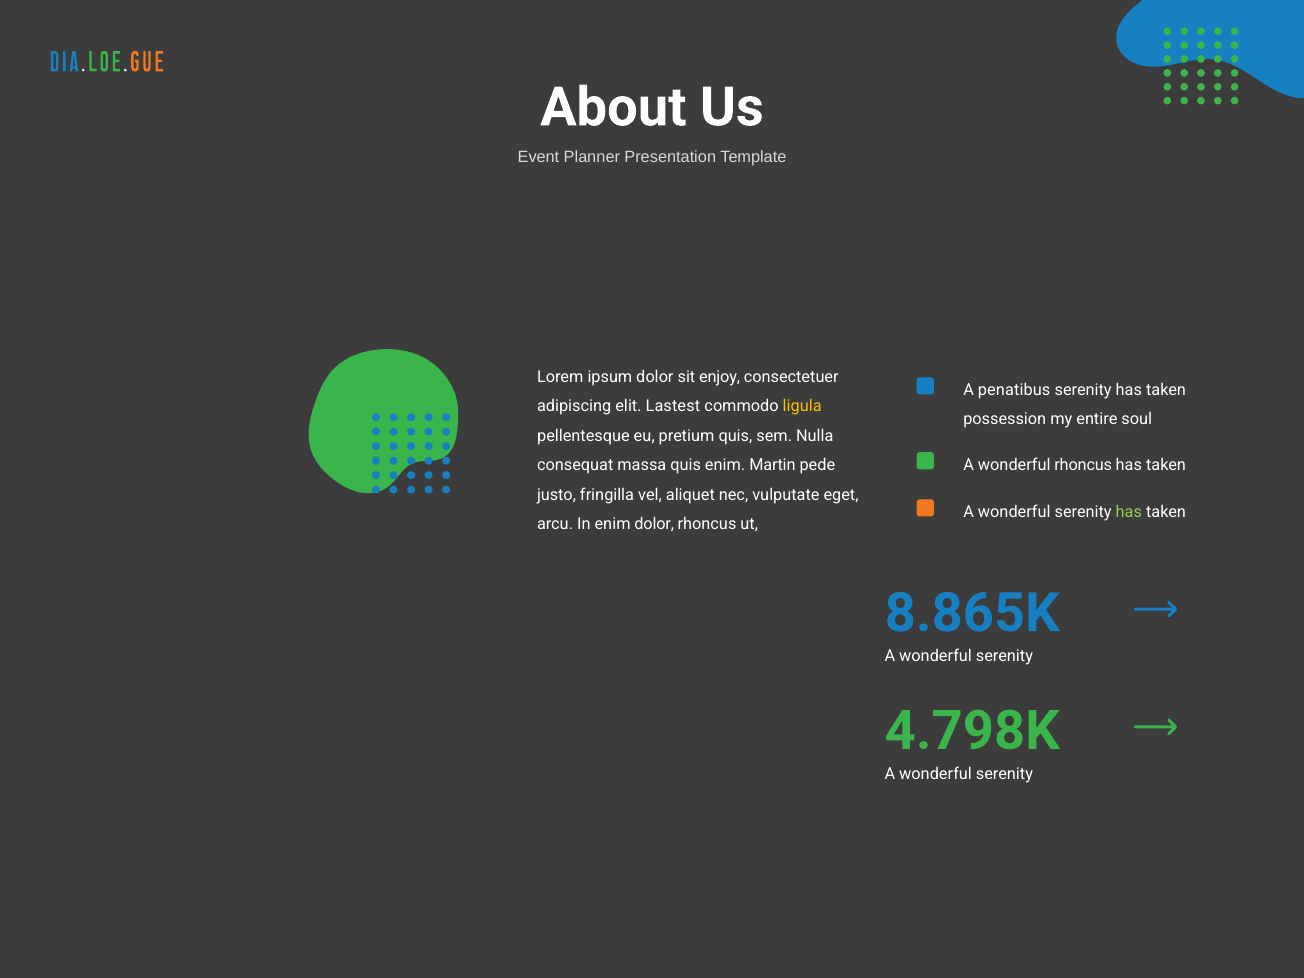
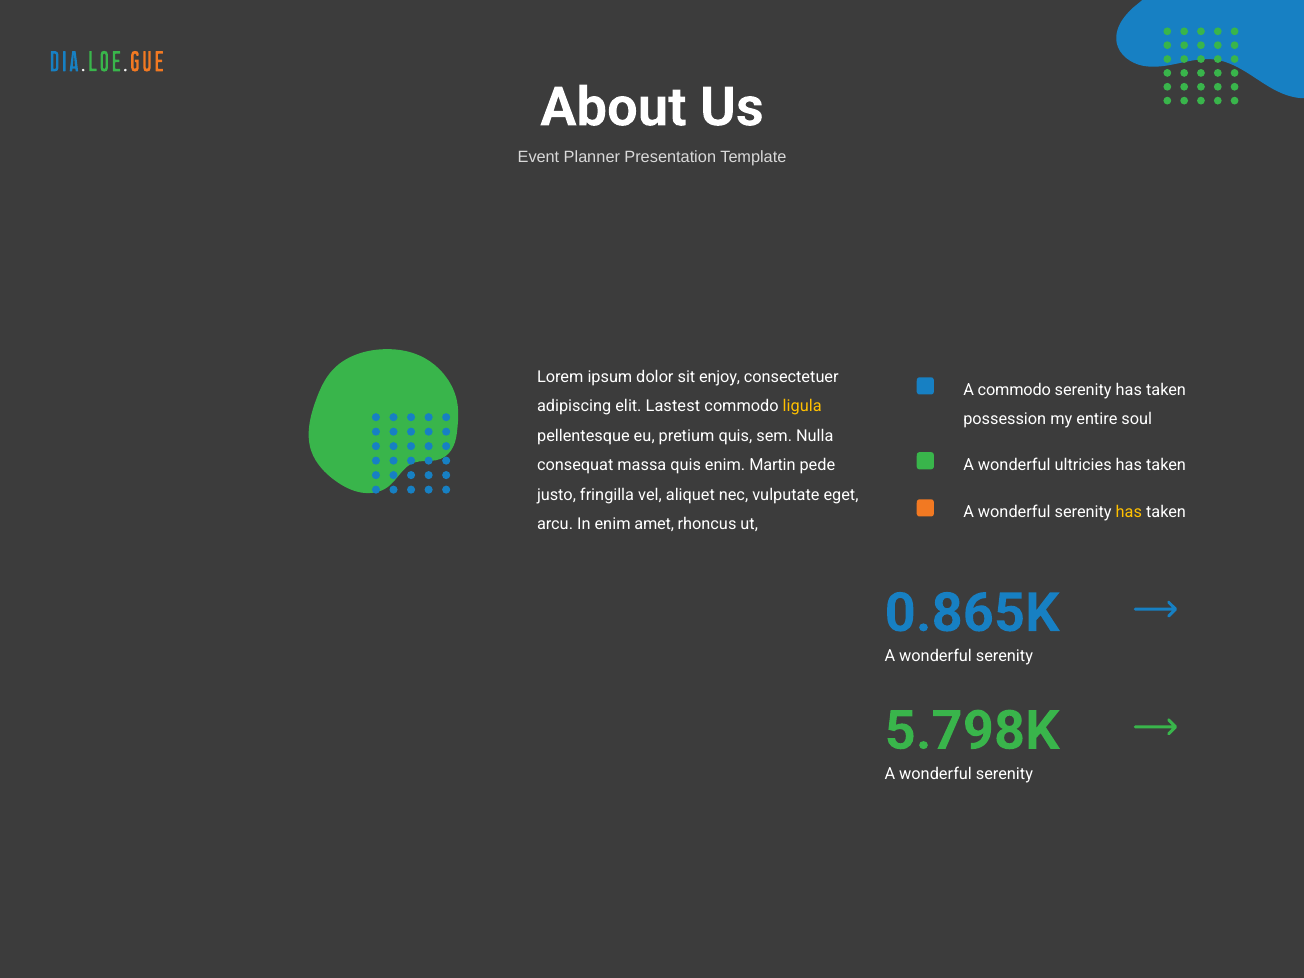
A penatibus: penatibus -> commodo
wonderful rhoncus: rhoncus -> ultricies
has at (1129, 512) colour: light green -> yellow
enim dolor: dolor -> amet
8.865K: 8.865K -> 0.865K
4.798K: 4.798K -> 5.798K
